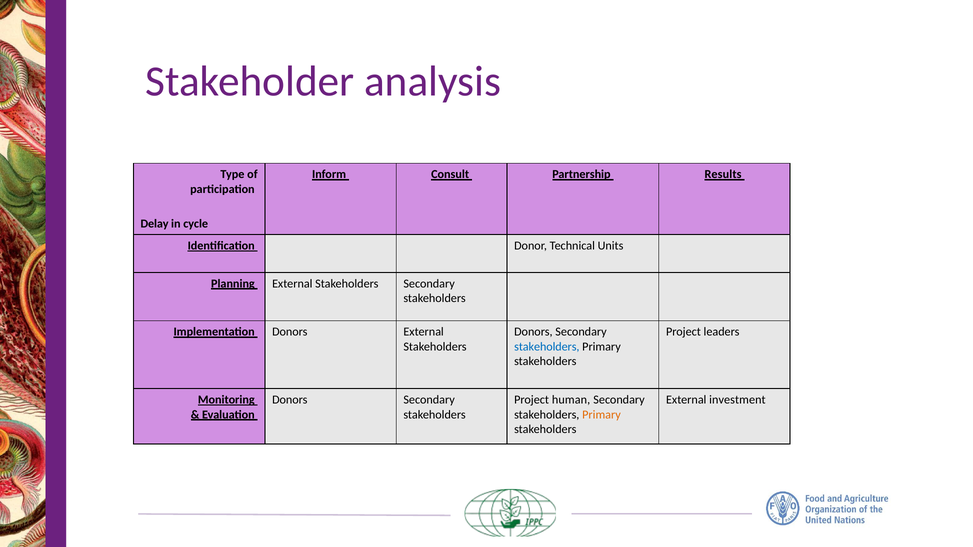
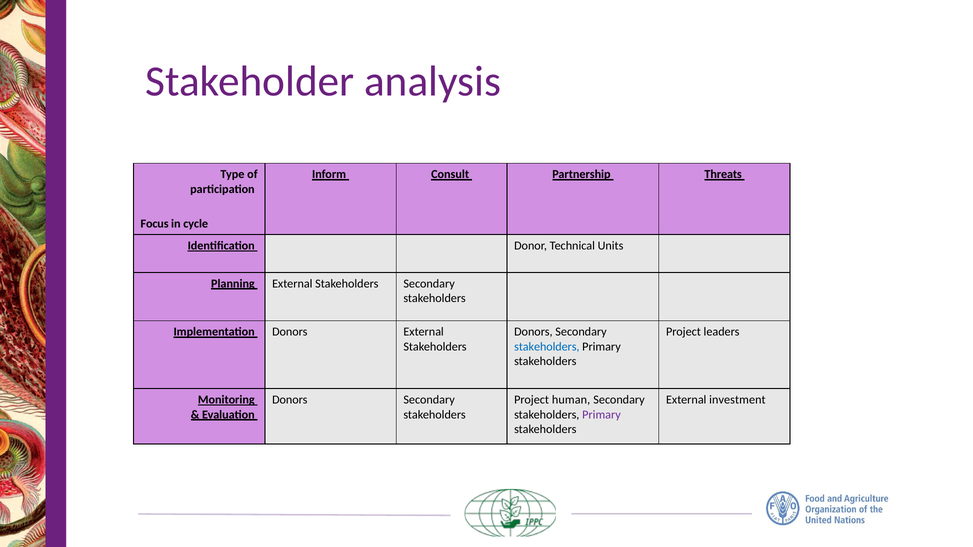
Results: Results -> Threats
Delay: Delay -> Focus
Primary at (601, 415) colour: orange -> purple
